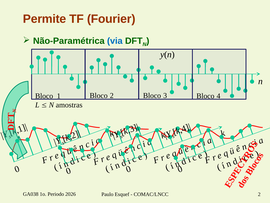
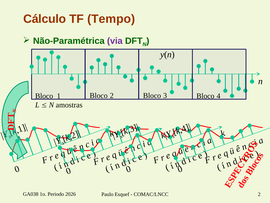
Permite: Permite -> Cálculo
Fourier: Fourier -> Tempo
via colour: blue -> purple
